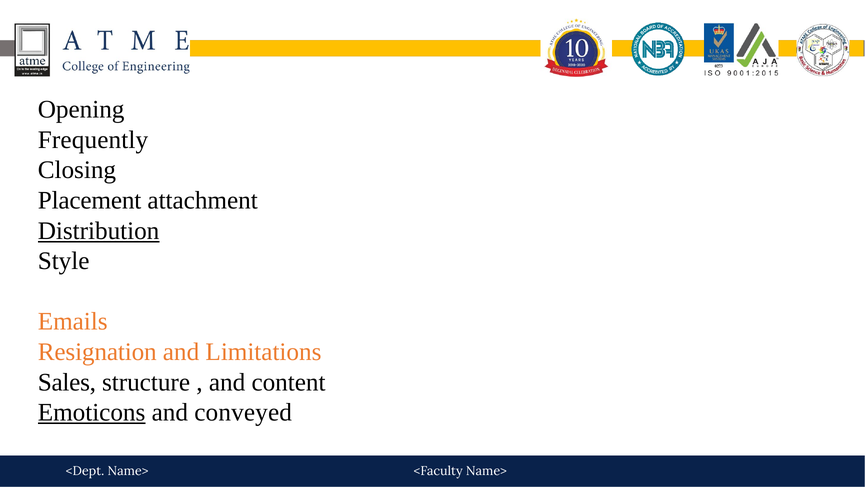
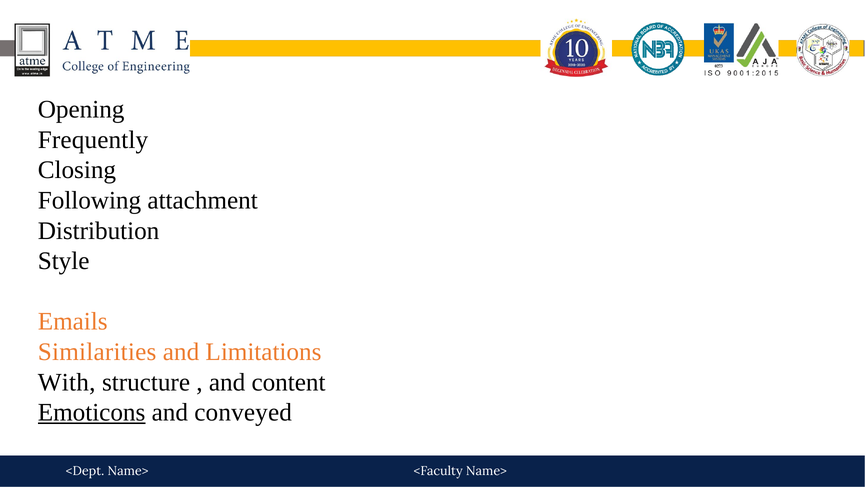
Placement: Placement -> Following
Distribution underline: present -> none
Resignation: Resignation -> Similarities
Sales: Sales -> With
